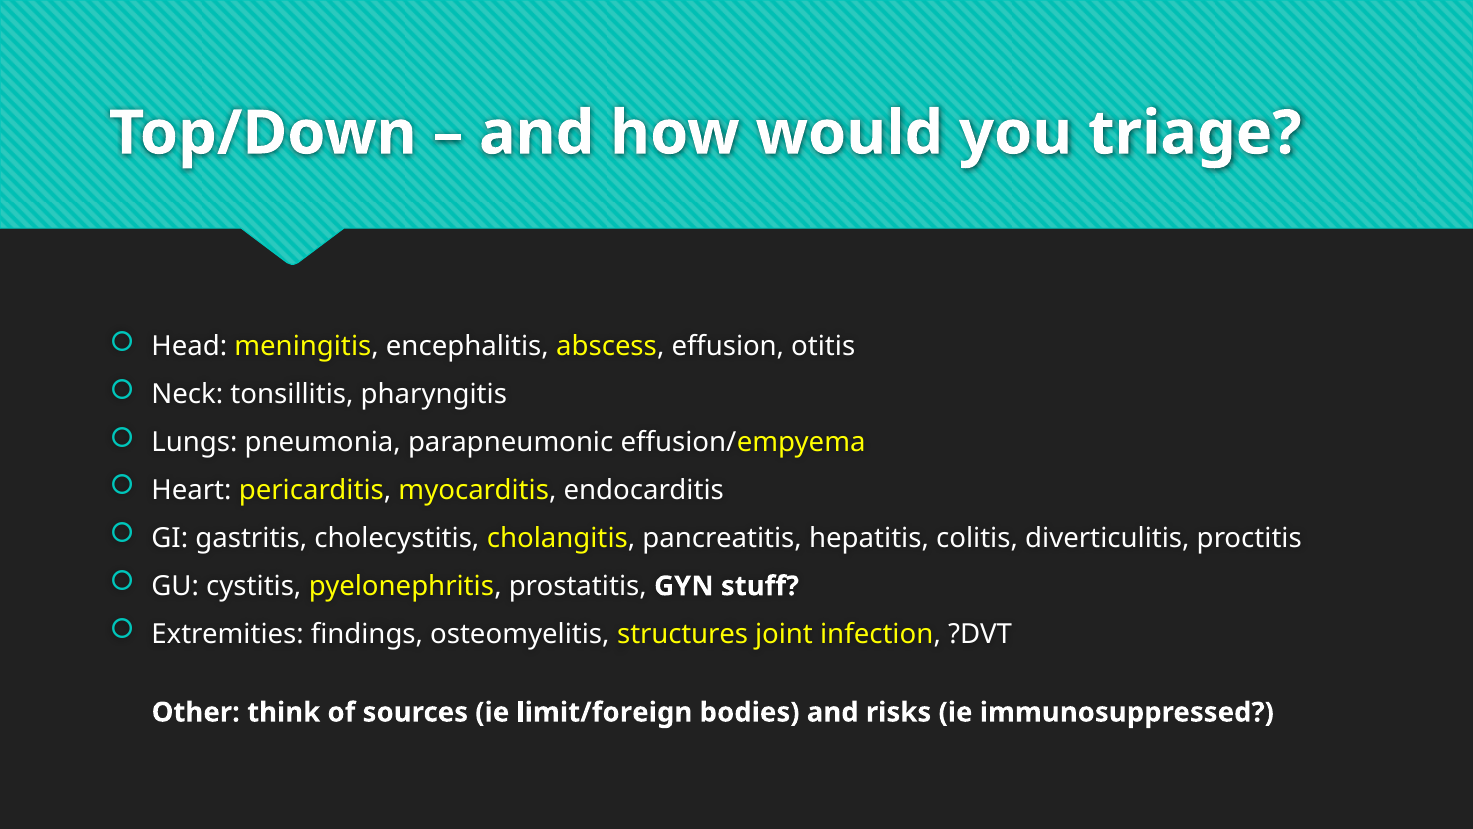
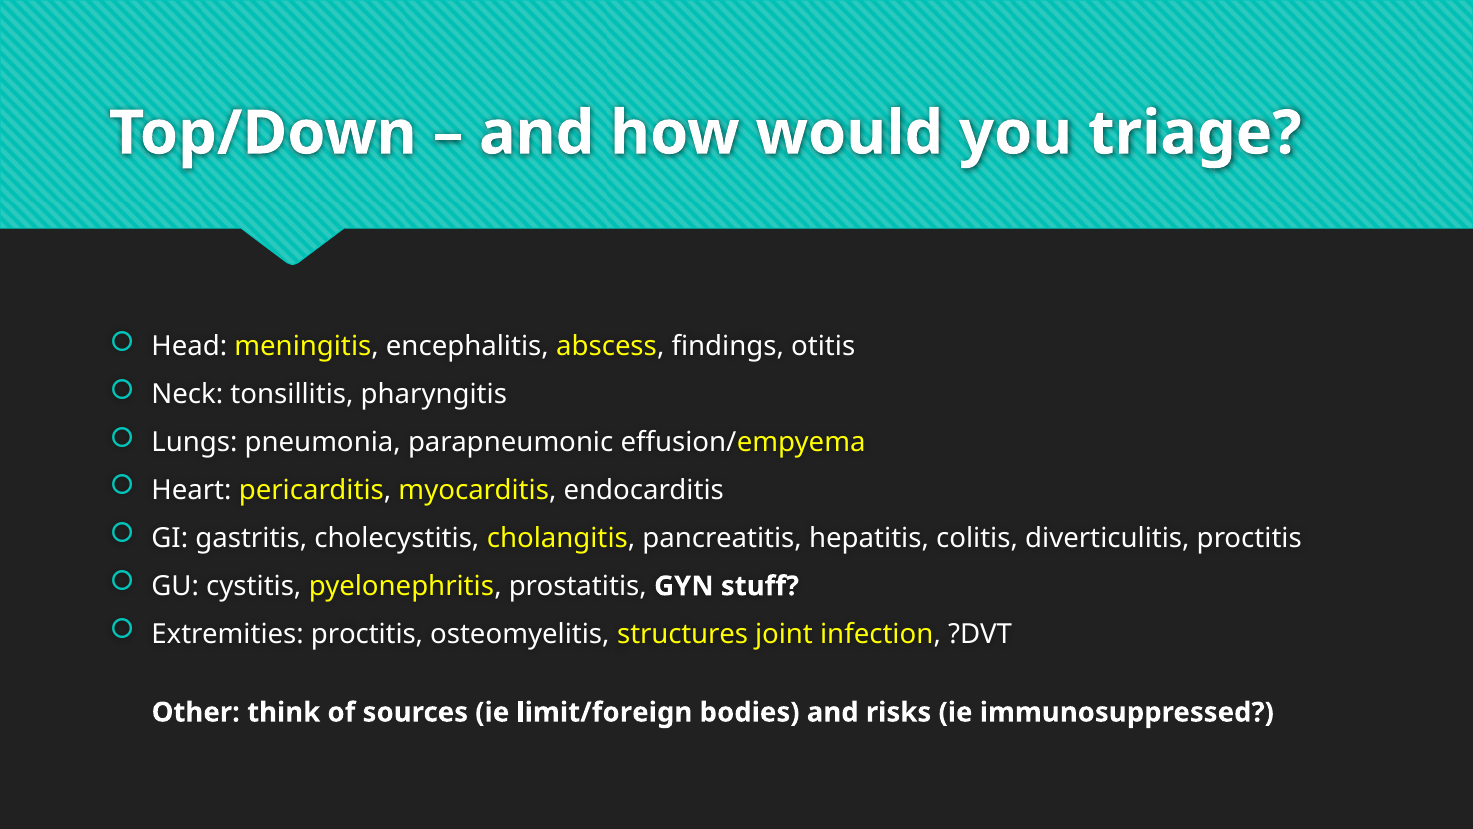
effusion: effusion -> findings
Extremities findings: findings -> proctitis
